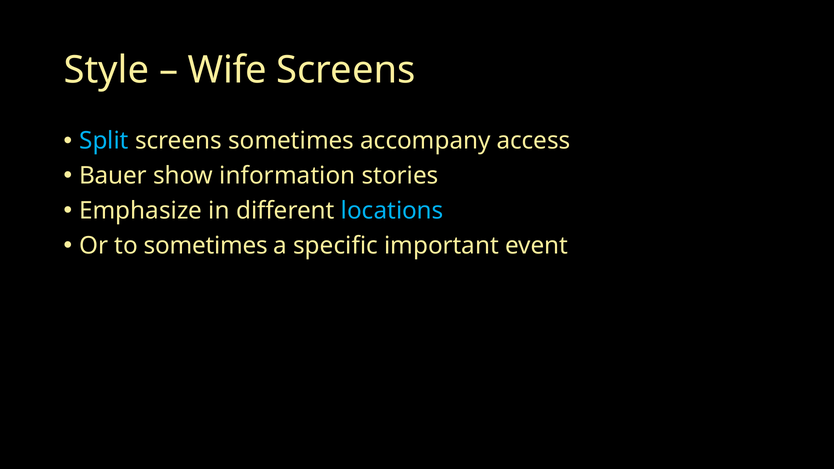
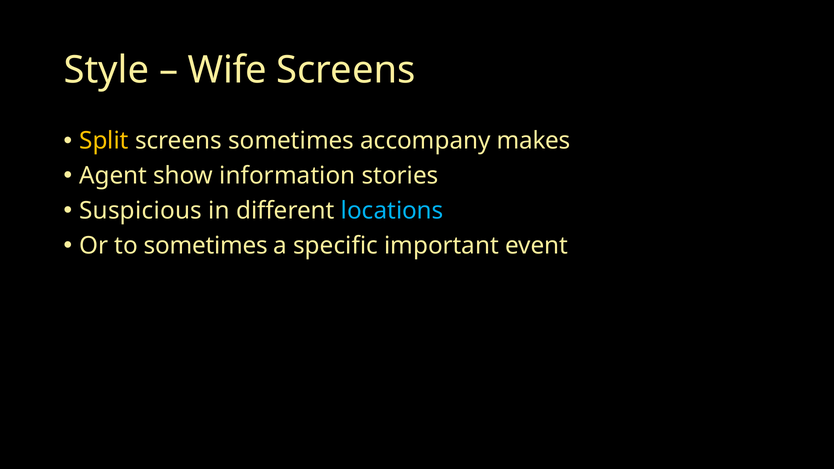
Split colour: light blue -> yellow
access: access -> makes
Bauer: Bauer -> Agent
Emphasize: Emphasize -> Suspicious
